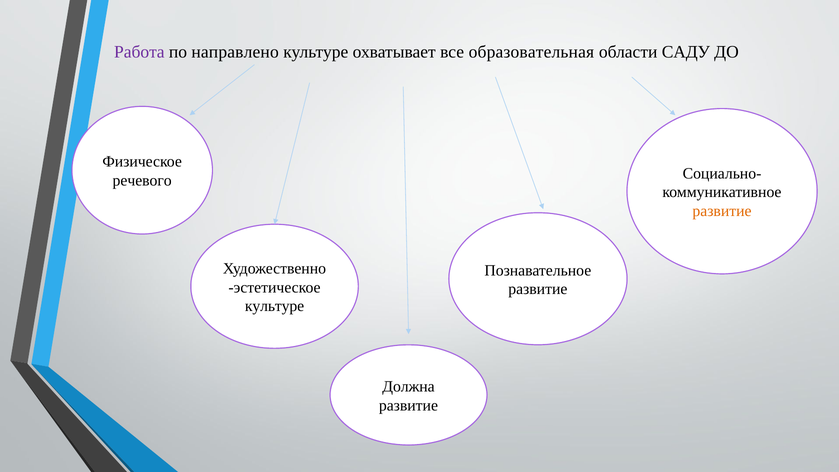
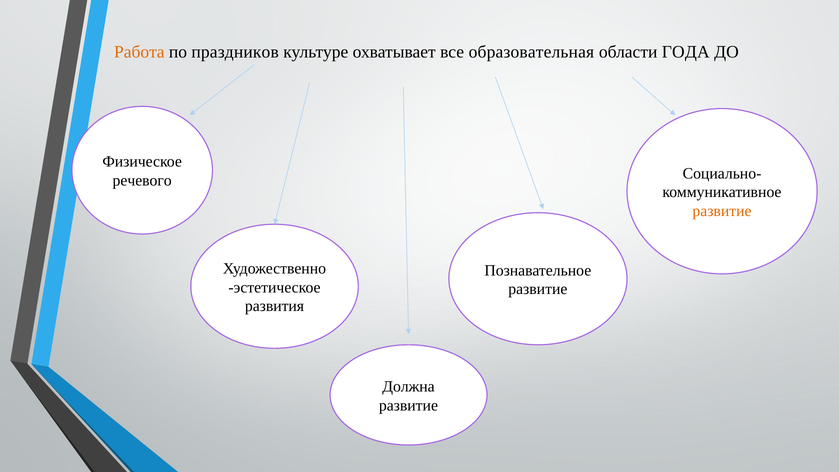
Работа colour: purple -> orange
направлено: направлено -> праздников
САДУ: САДУ -> ГОДА
культуре at (275, 306): культуре -> развития
